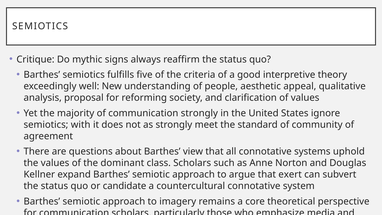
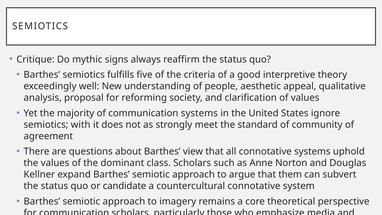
communication strongly: strongly -> systems
exert: exert -> them
